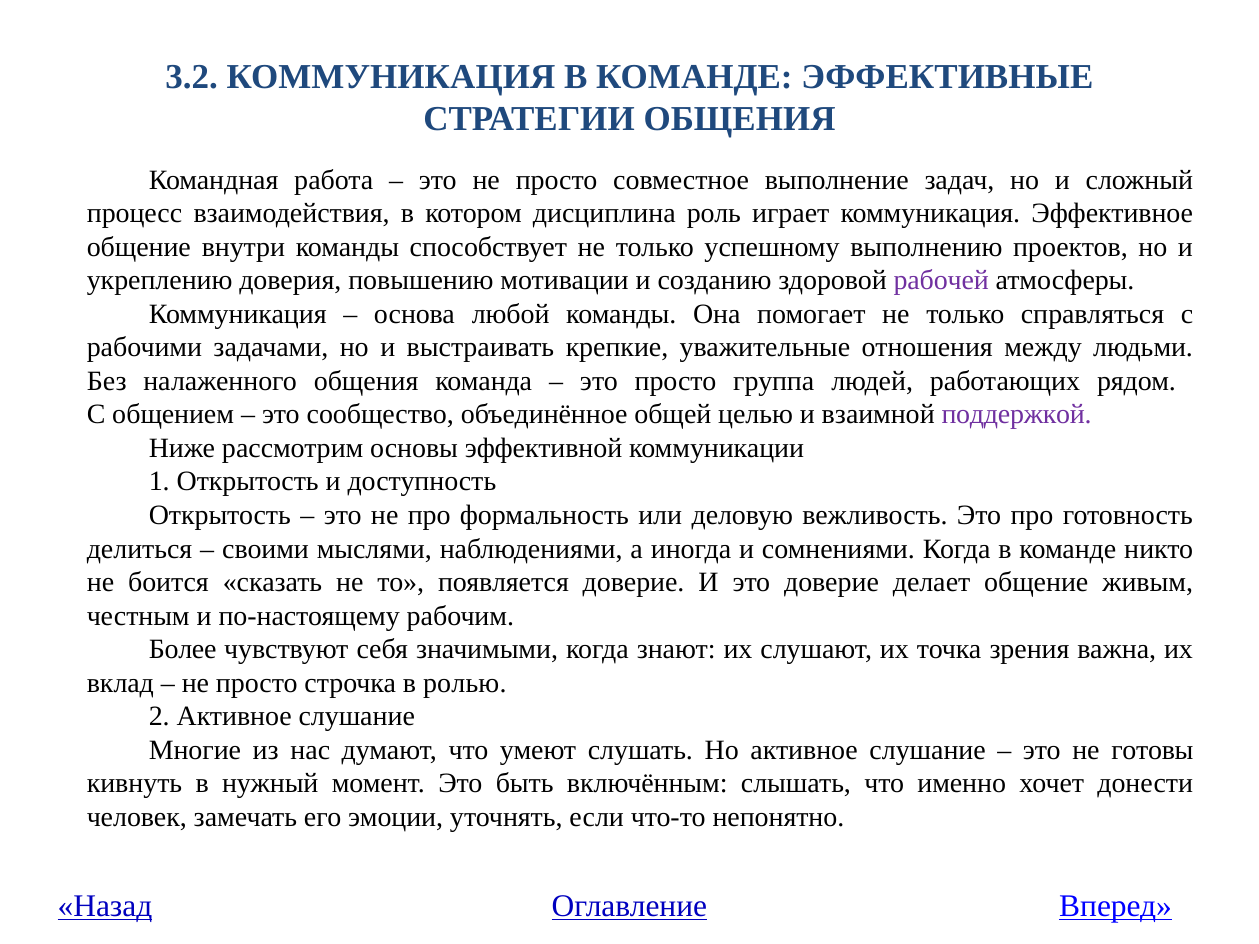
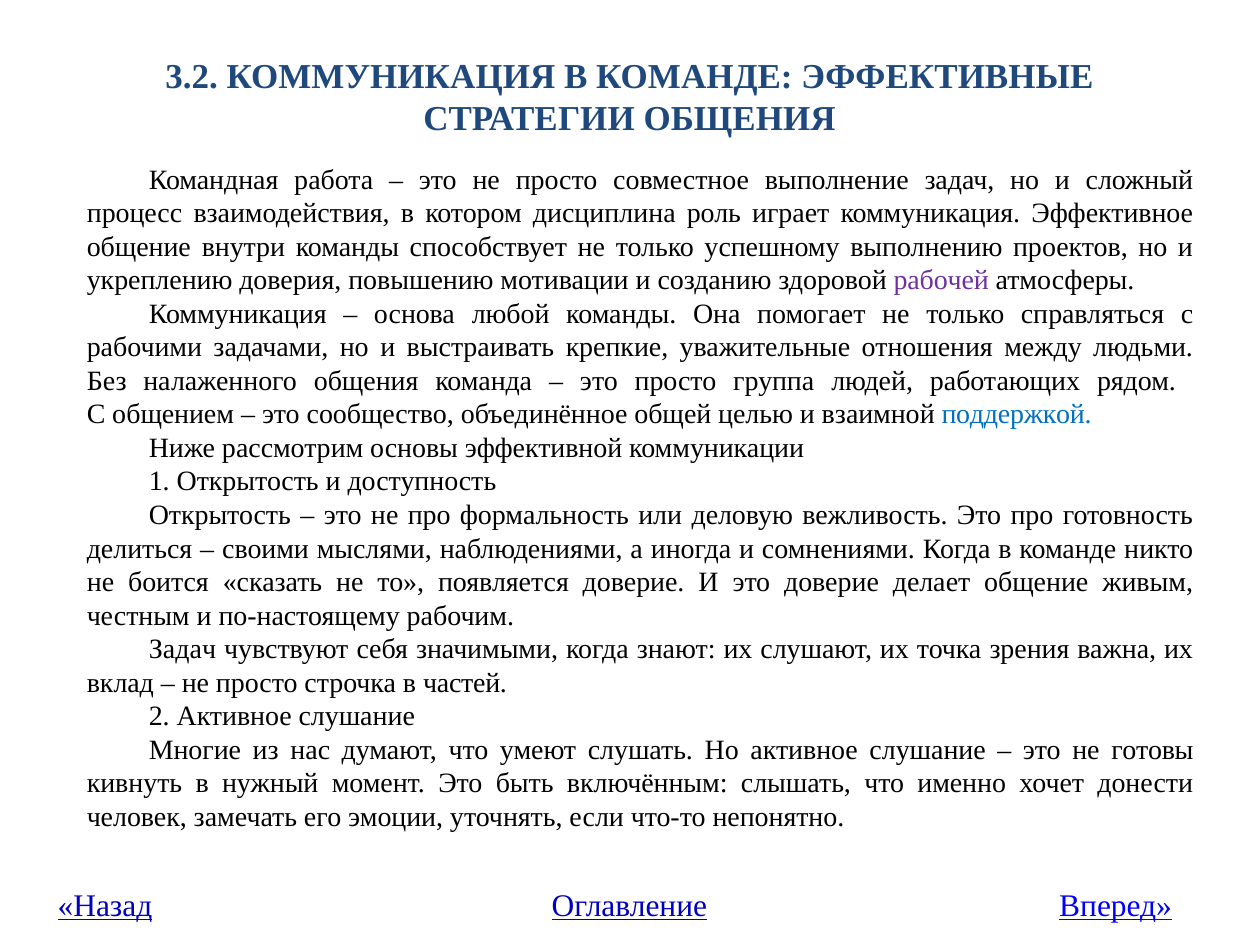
поддержкой colour: purple -> blue
Более at (183, 650): Более -> Задач
ролью: ролью -> частей
